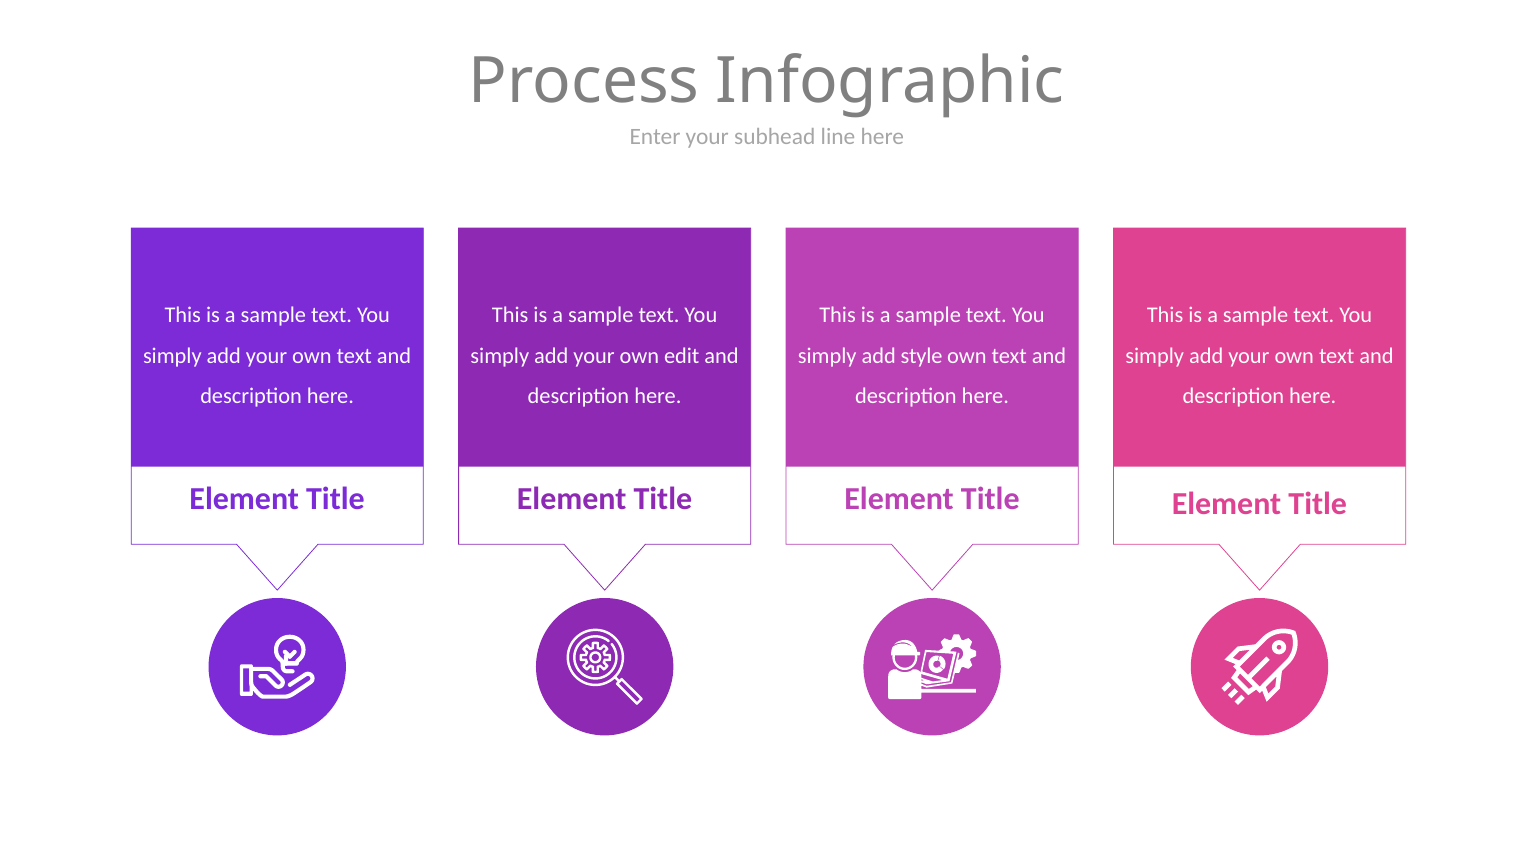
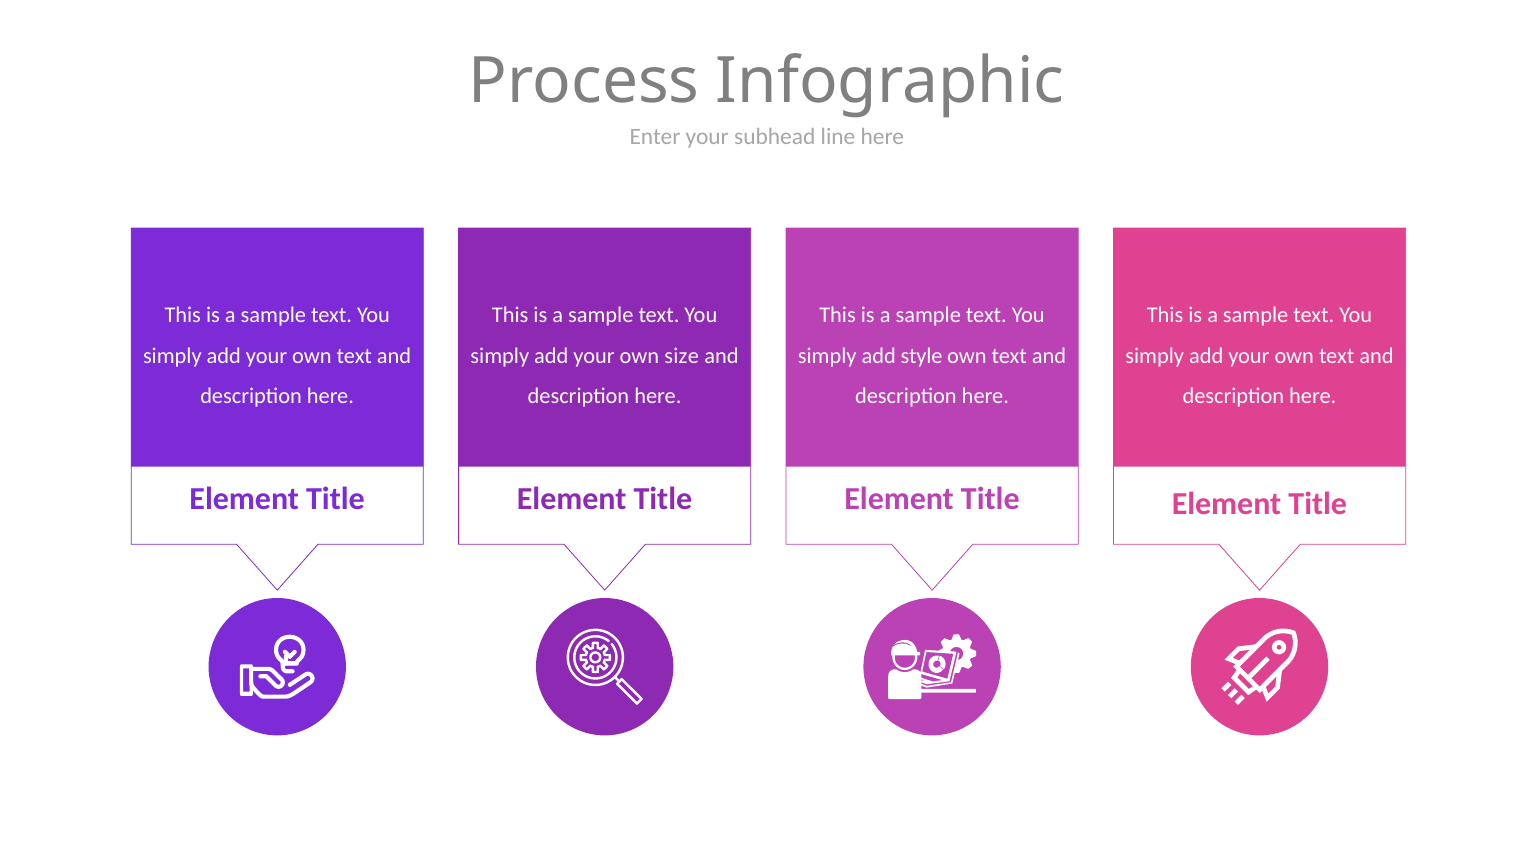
edit: edit -> size
